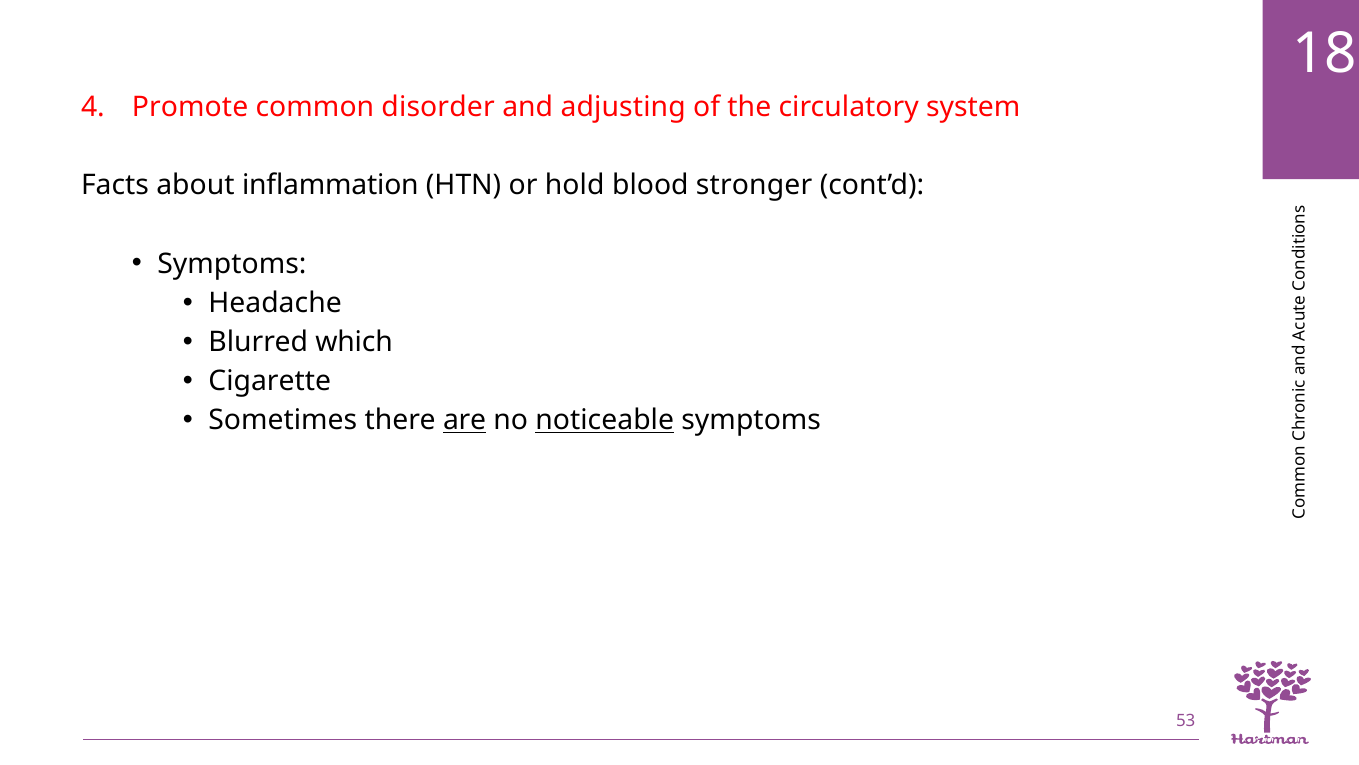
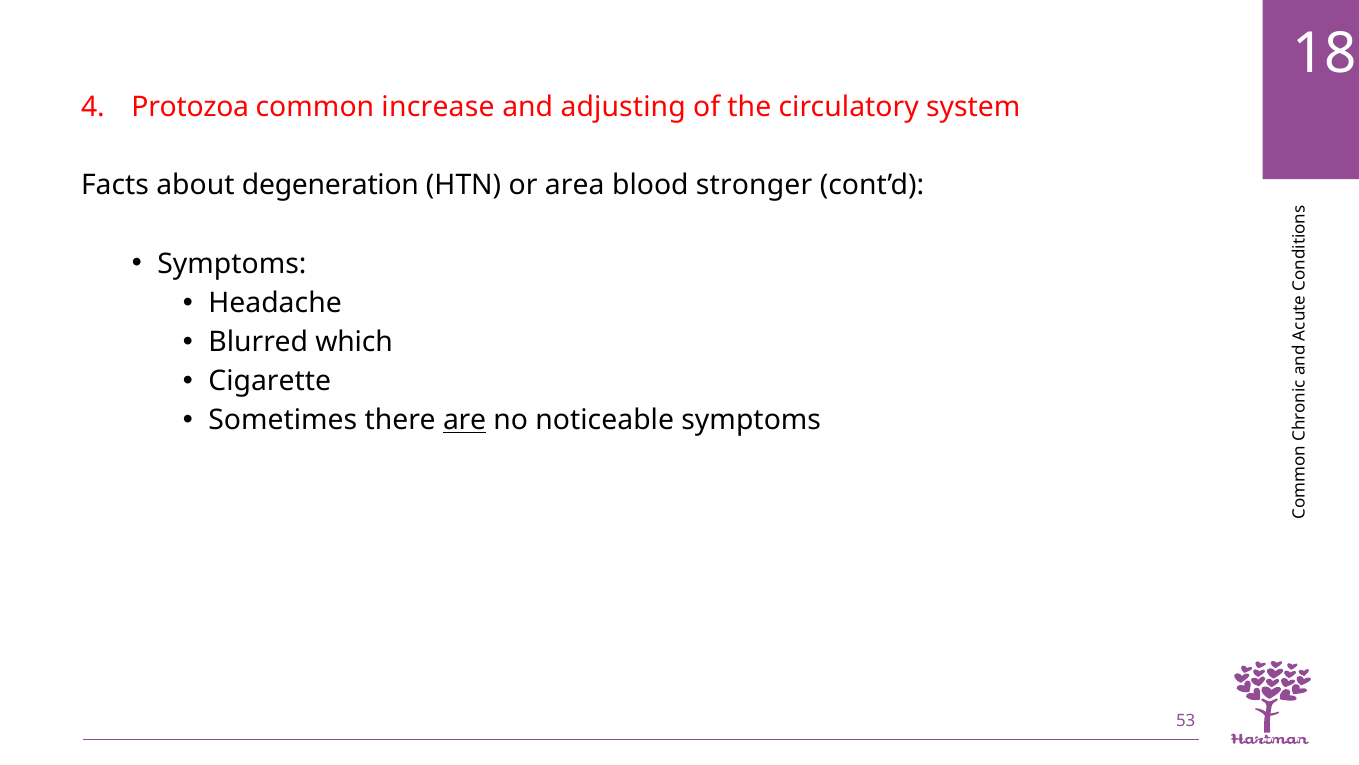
Promote: Promote -> Protozoa
disorder: disorder -> increase
inflammation: inflammation -> degeneration
hold: hold -> area
noticeable underline: present -> none
